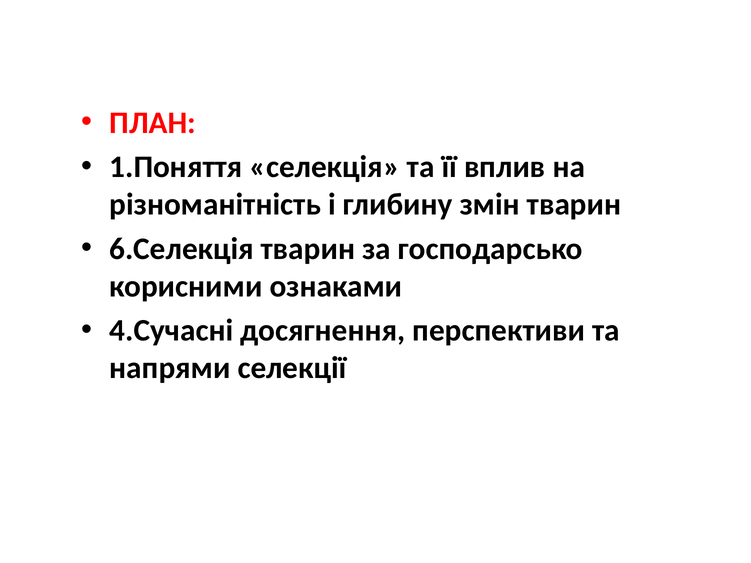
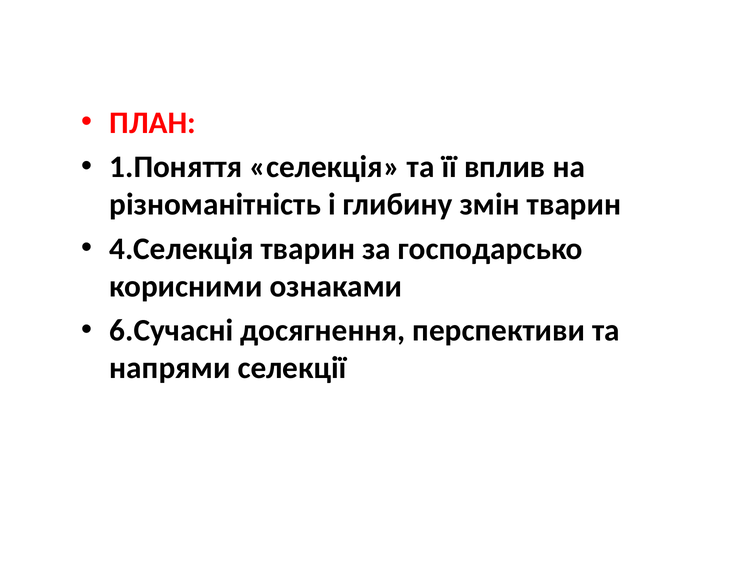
6.Селекція: 6.Селекція -> 4.Селекція
4.Сучасні: 4.Сучасні -> 6.Сучасні
